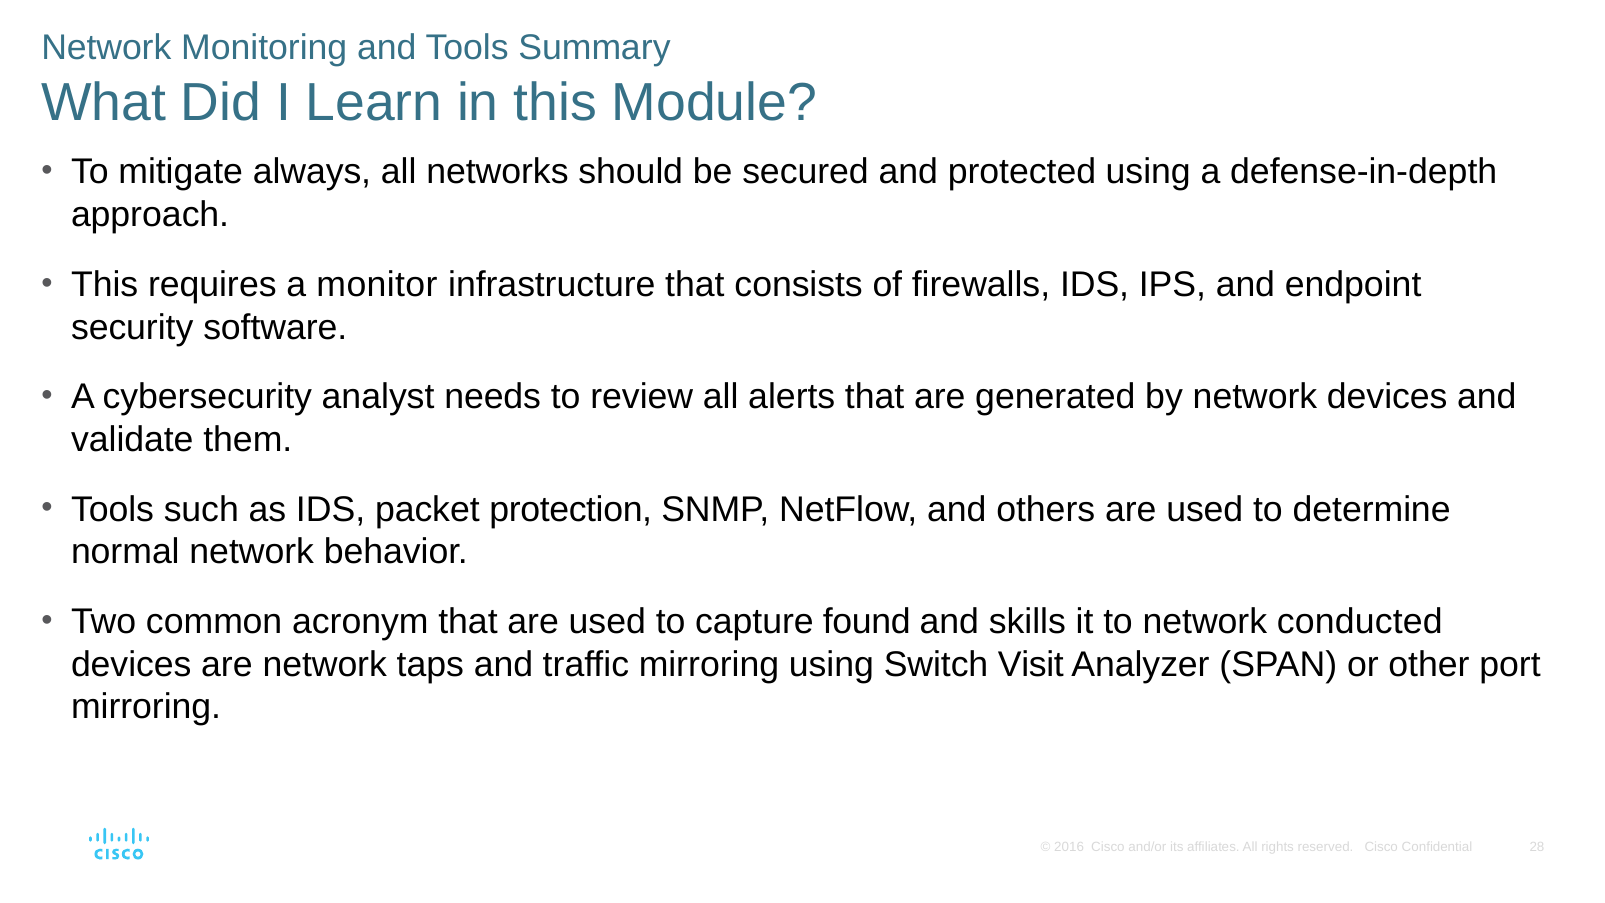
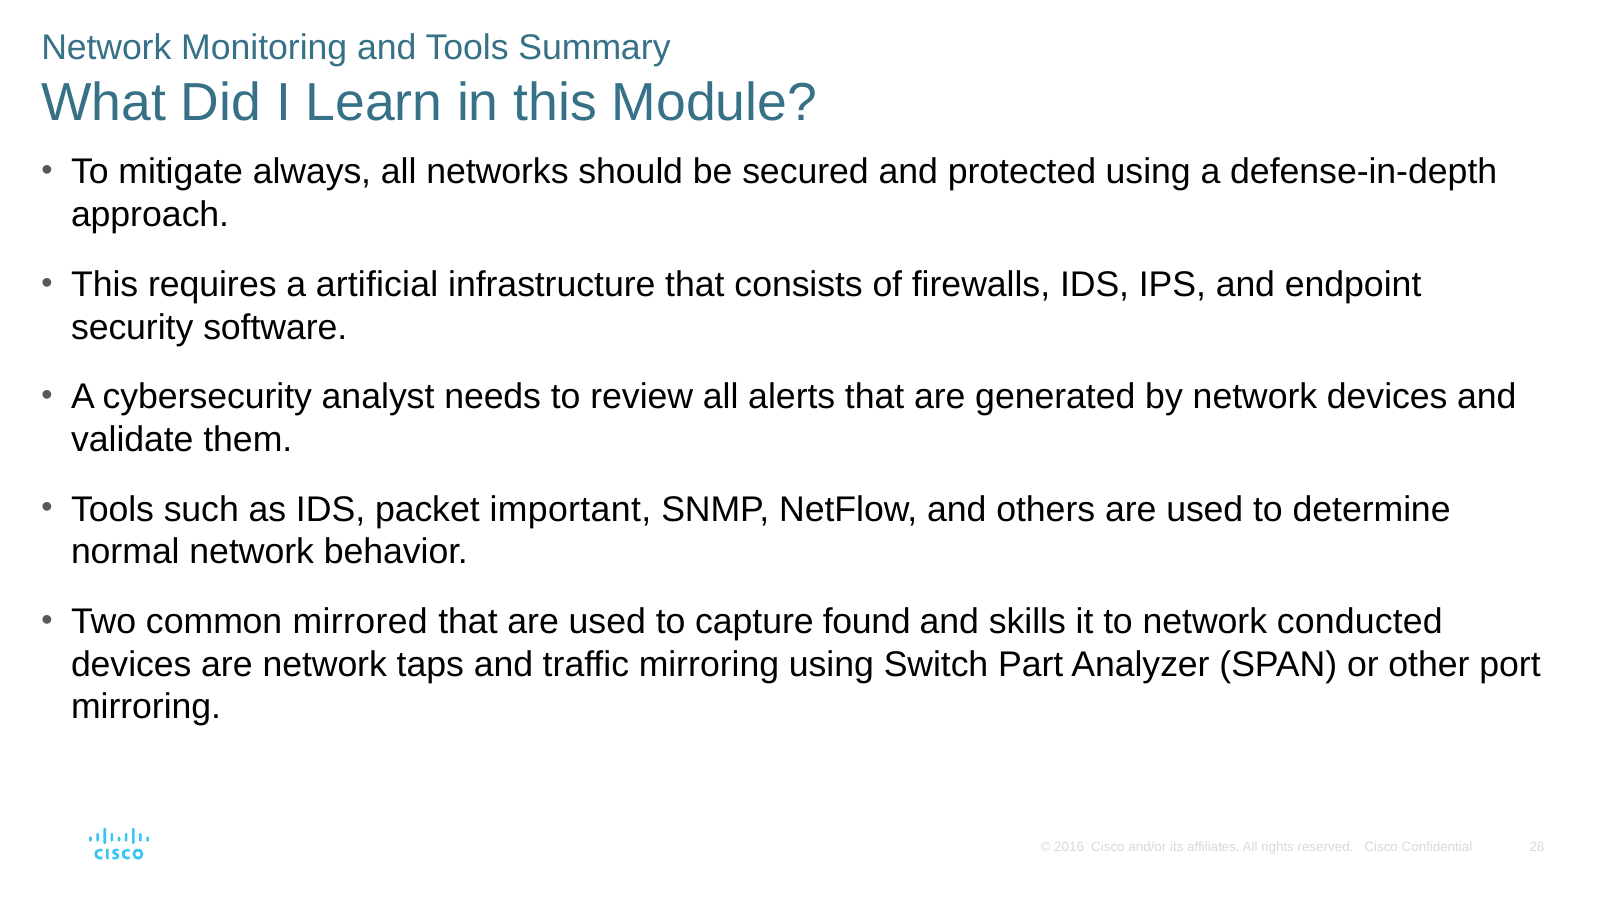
monitor: monitor -> artificial
protection: protection -> important
acronym: acronym -> mirrored
Visit: Visit -> Part
